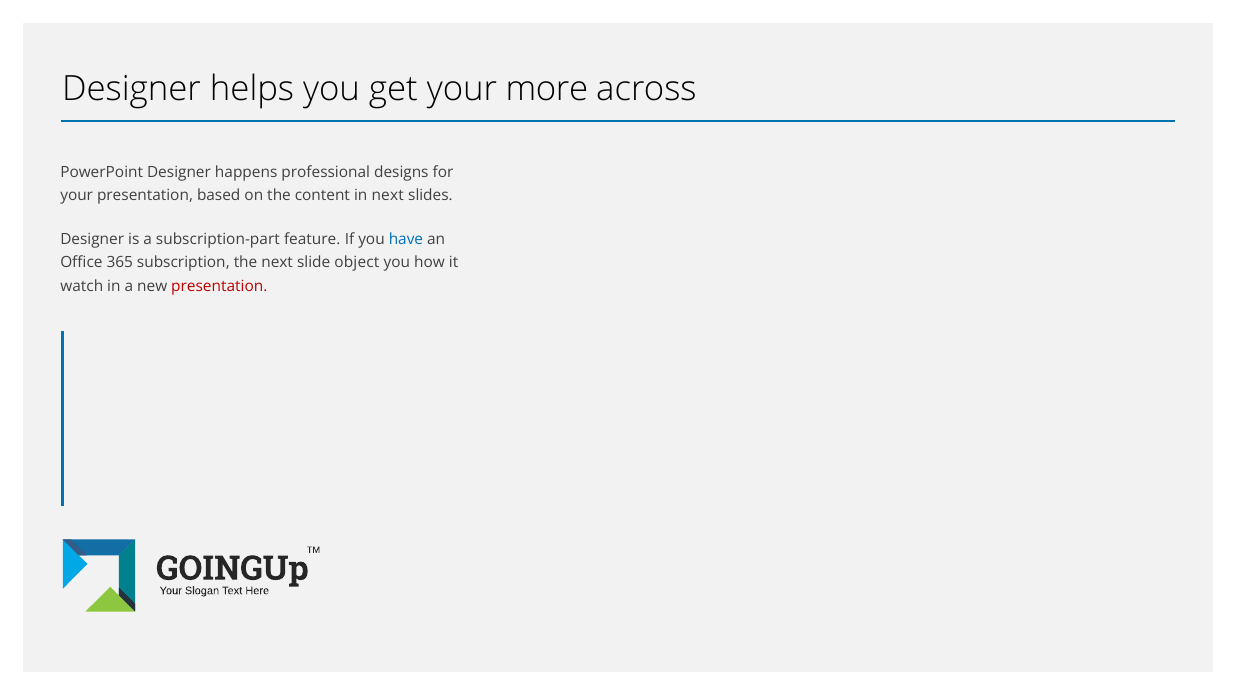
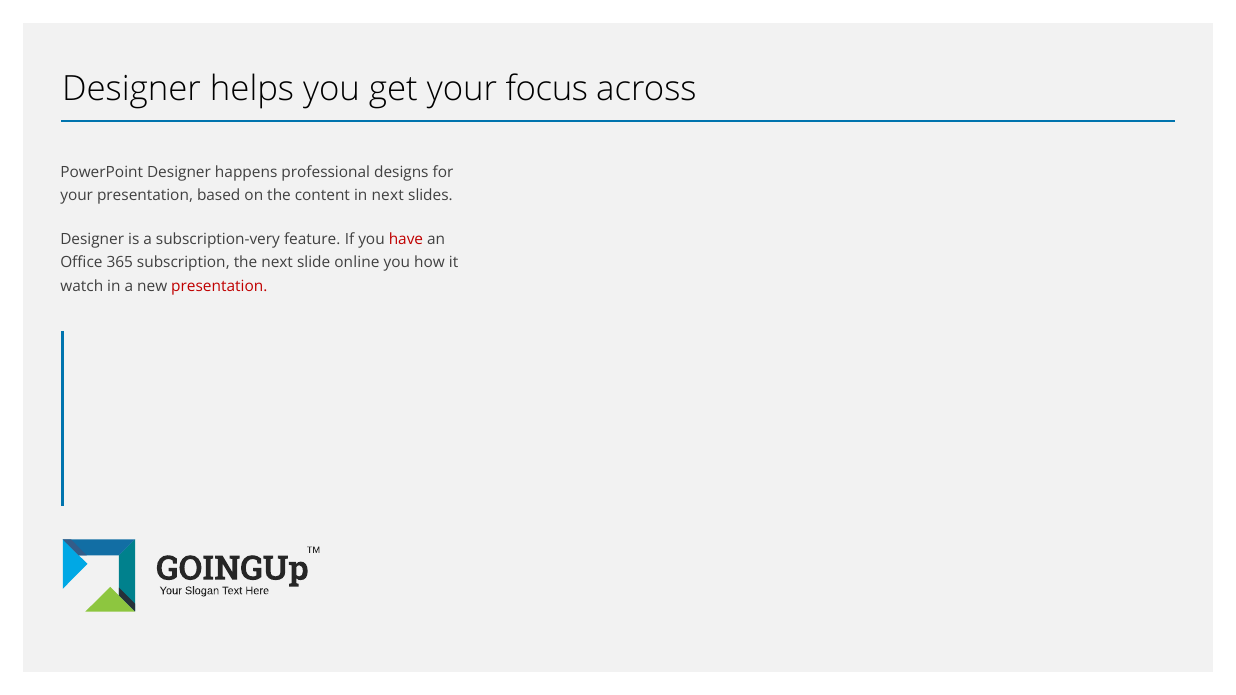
more: more -> focus
subscription-part: subscription-part -> subscription-very
have colour: blue -> red
object: object -> online
